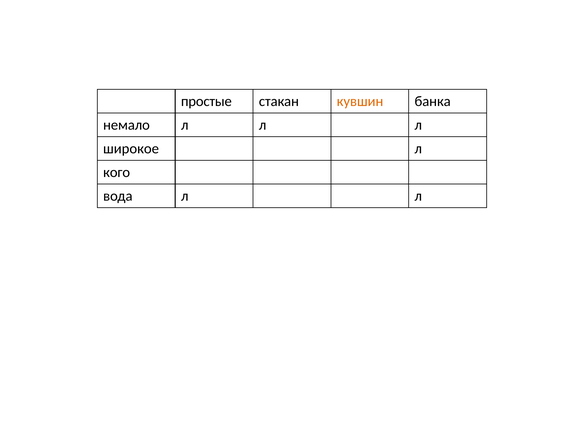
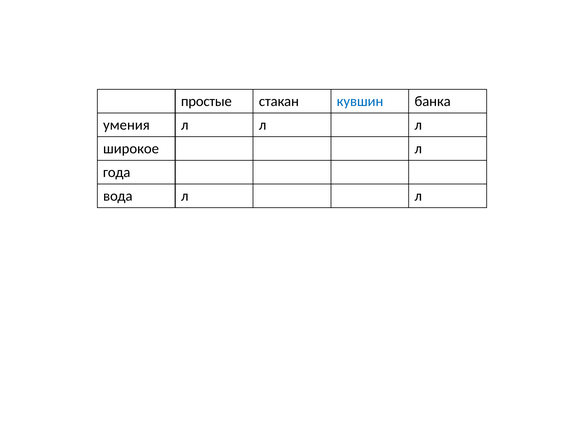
кувшин colour: orange -> blue
немало: немало -> умения
кого: кого -> года
